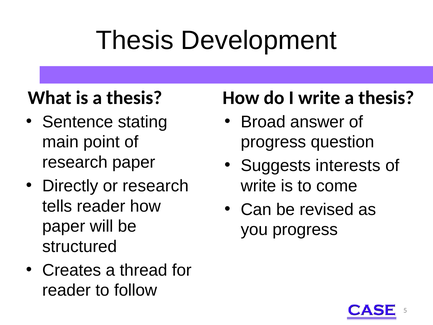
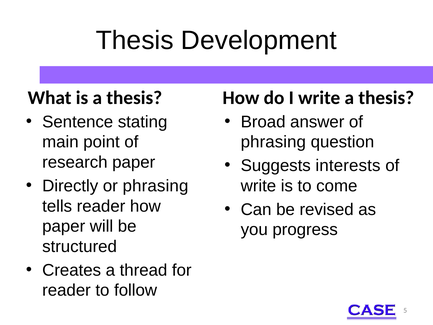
progress at (273, 142): progress -> phrasing
or research: research -> phrasing
